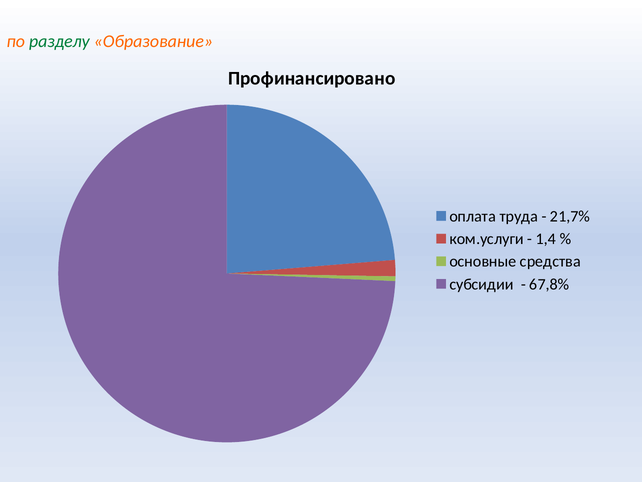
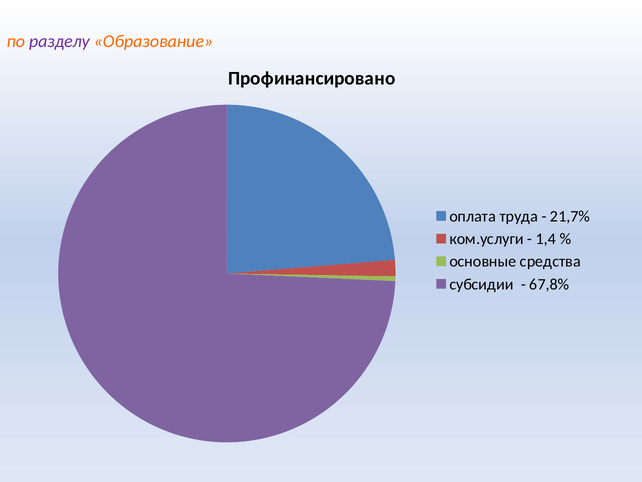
разделу colour: green -> purple
